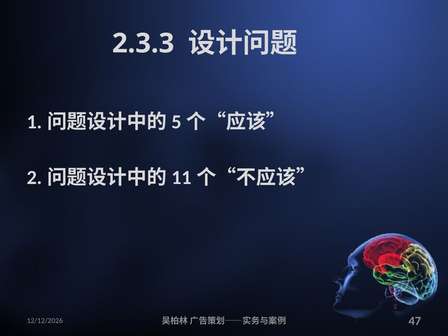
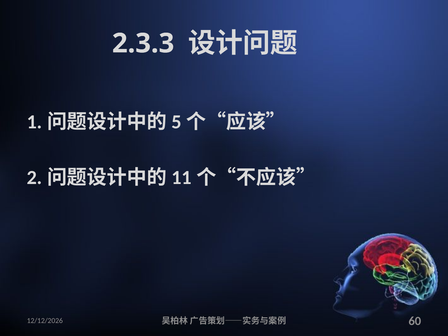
47: 47 -> 60
